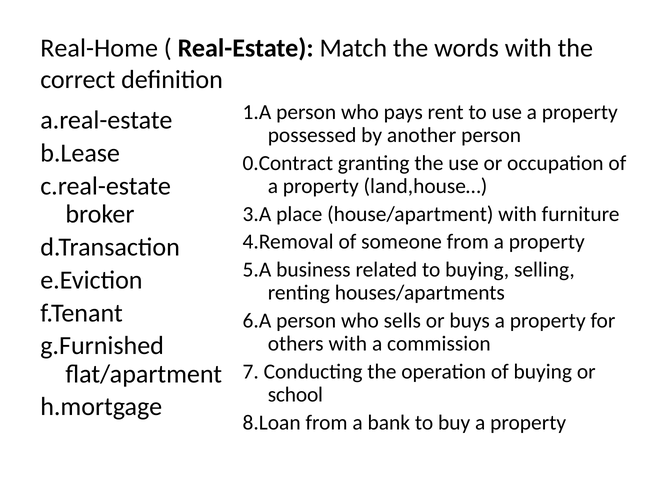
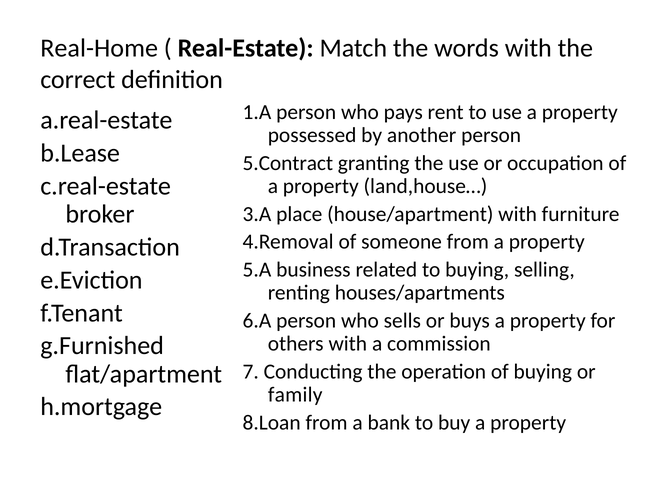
0.Contract: 0.Contract -> 5.Contract
school: school -> family
